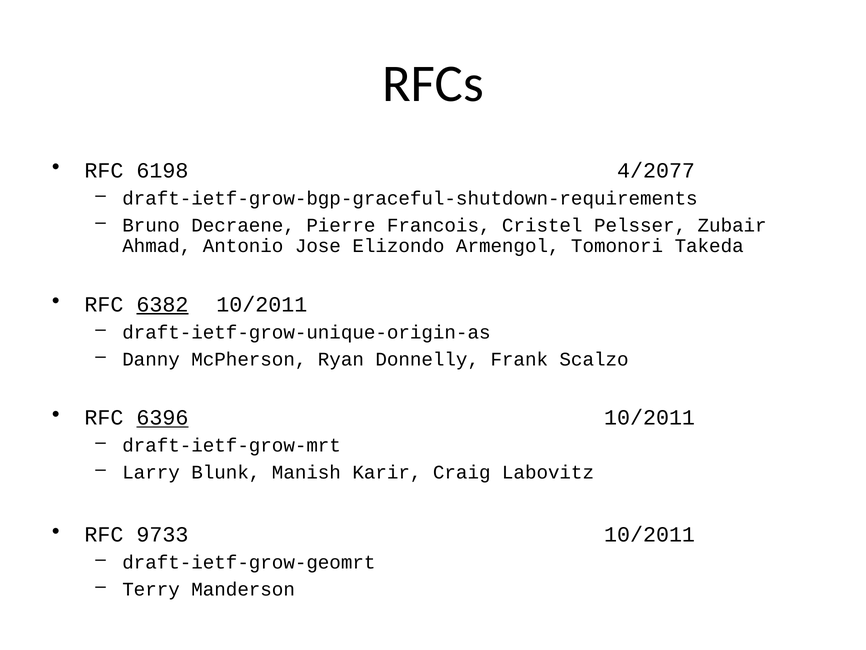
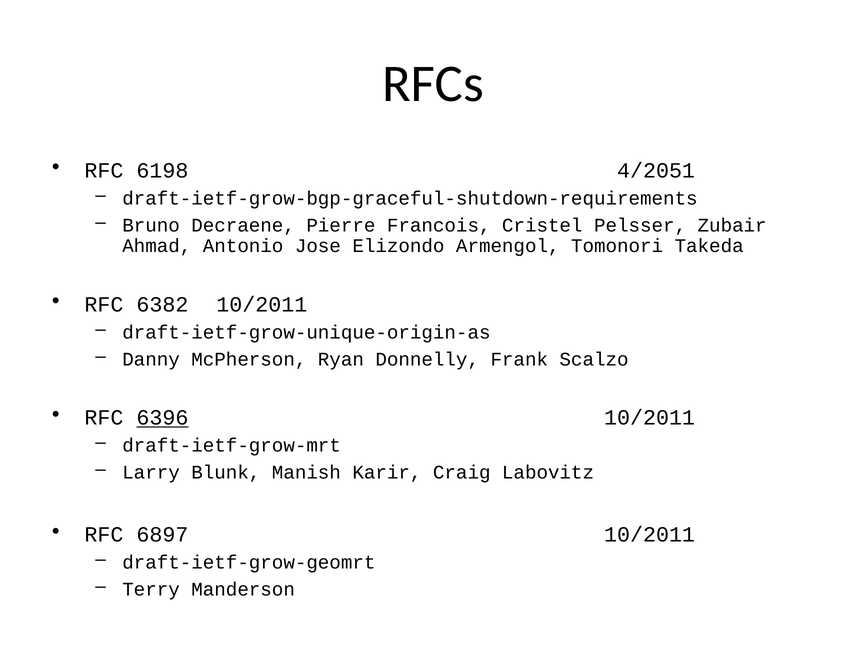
4/2077: 4/2077 -> 4/2051
6382 underline: present -> none
9733: 9733 -> 6897
